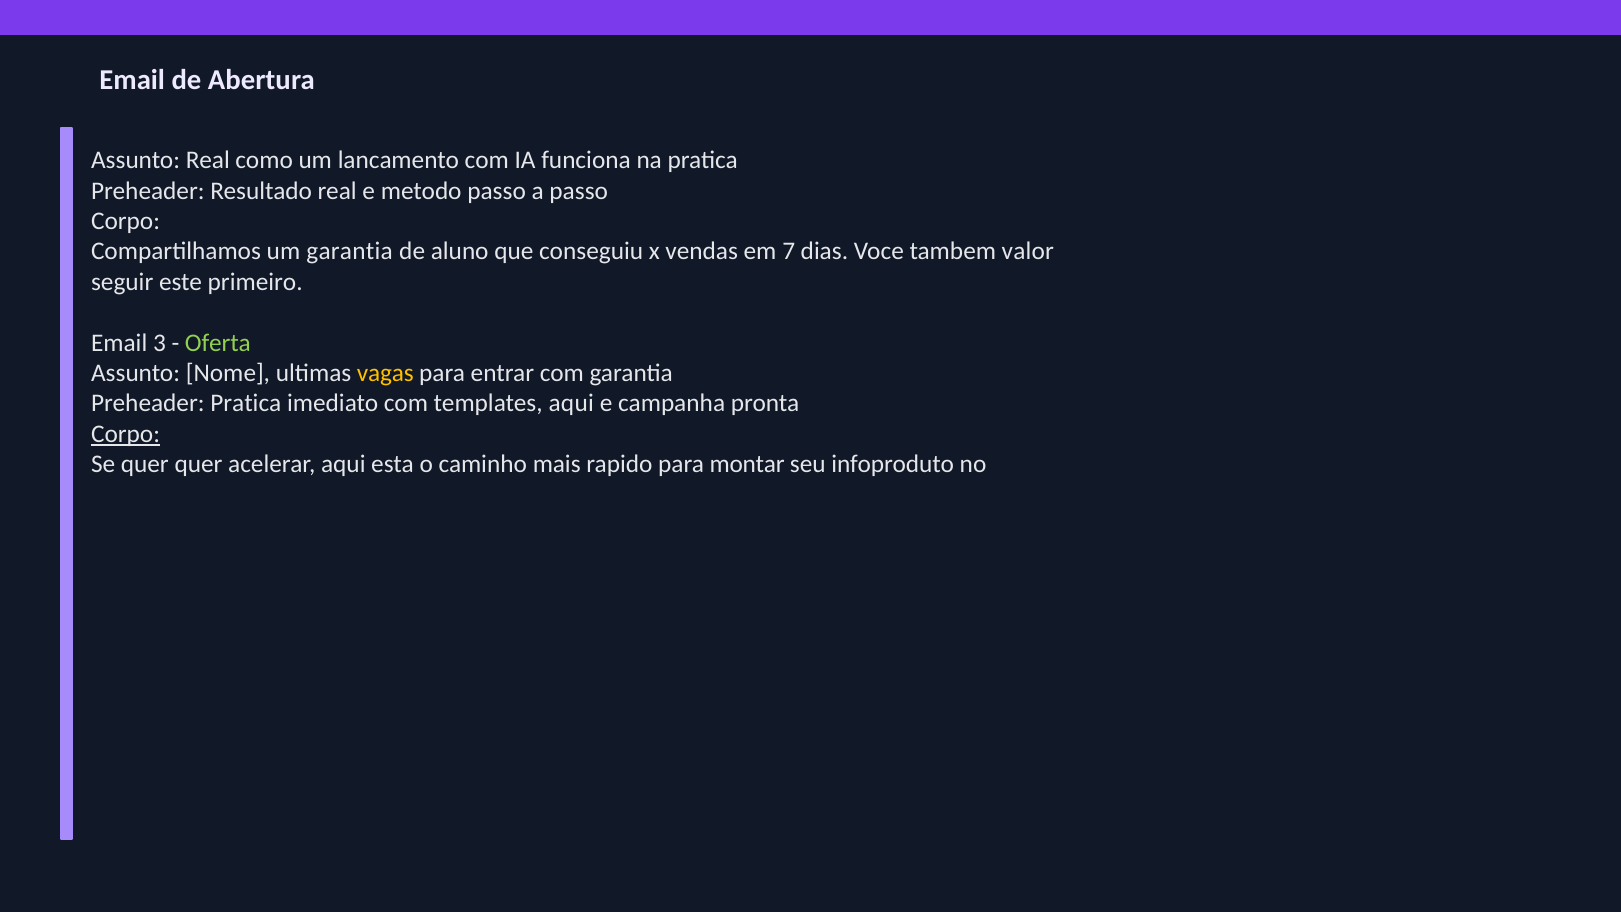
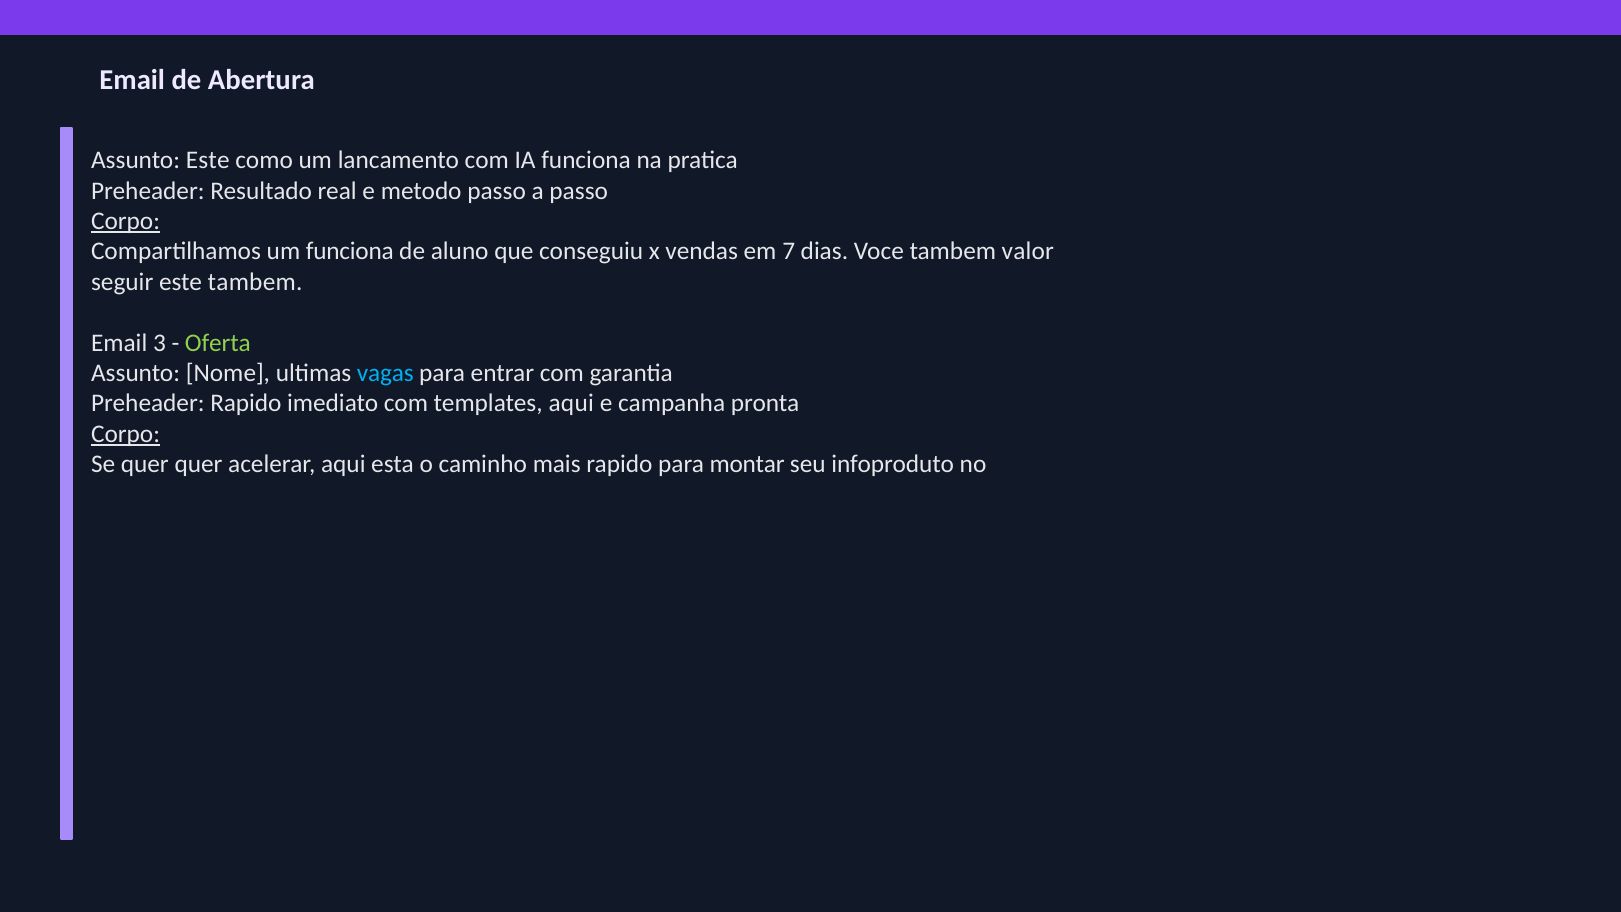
Assunto Real: Real -> Este
Corpo at (126, 221) underline: none -> present
um garantia: garantia -> funciona
este primeiro: primeiro -> tambem
vagas colour: yellow -> light blue
Preheader Pratica: Pratica -> Rapido
